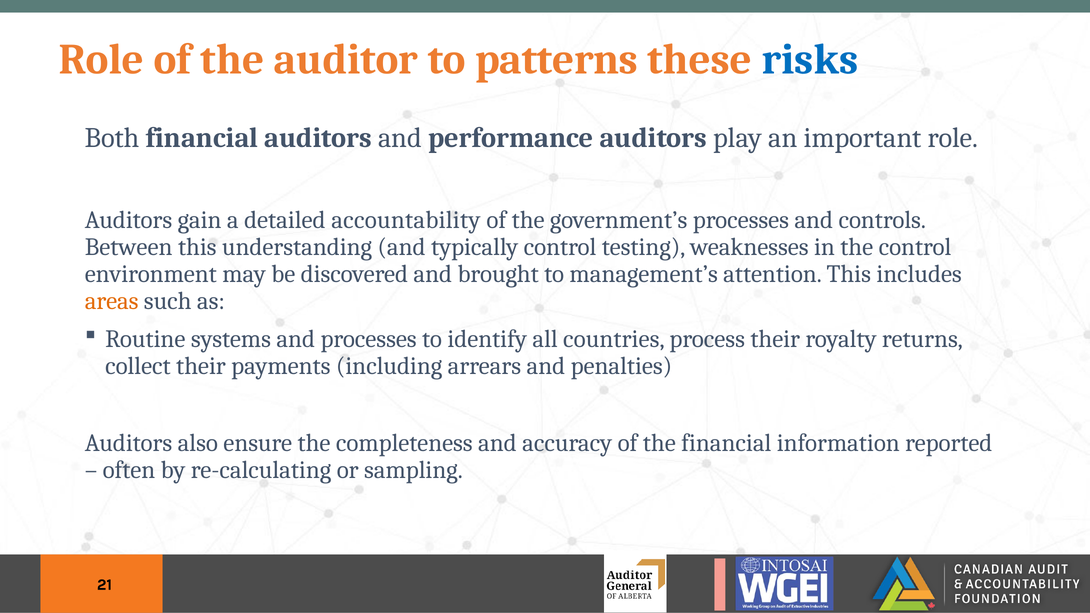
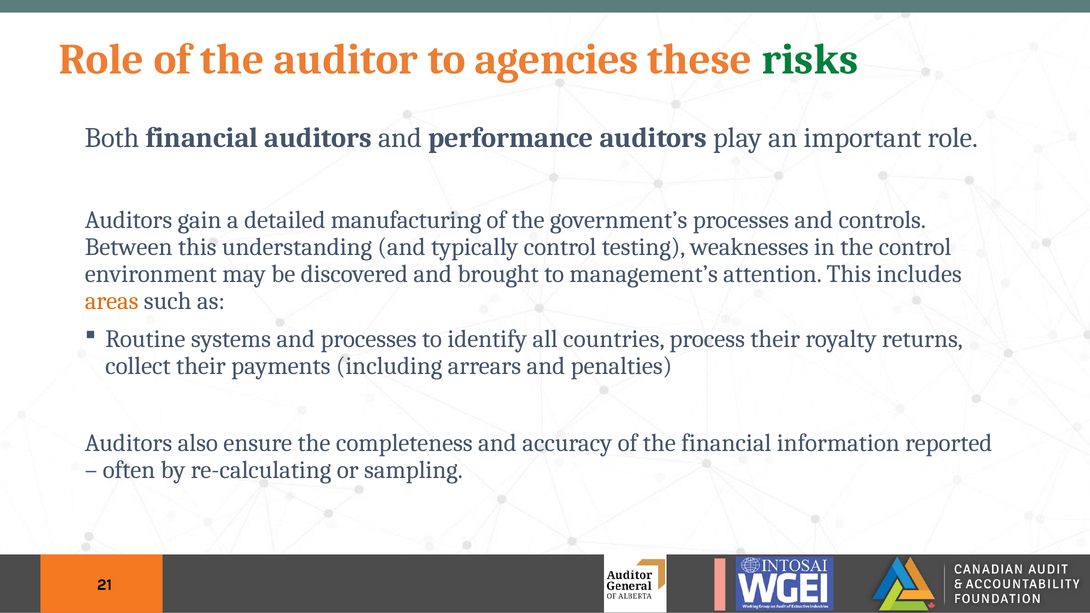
patterns: patterns -> agencies
risks colour: blue -> green
accountability: accountability -> manufacturing
